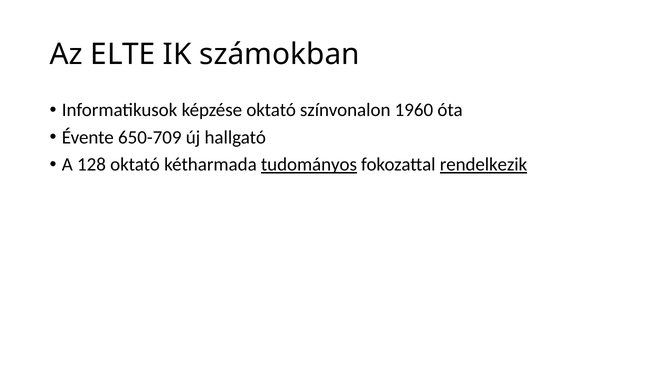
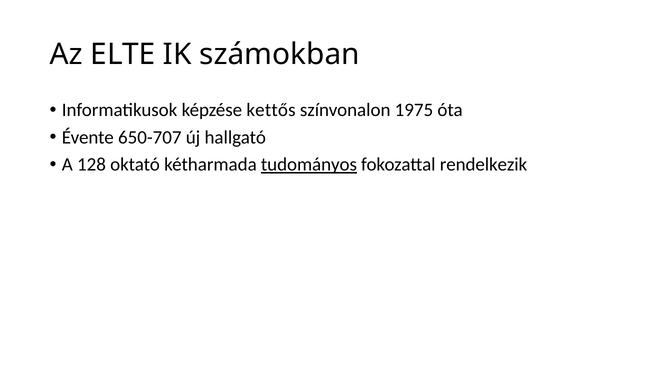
képzése oktató: oktató -> kettős
1960: 1960 -> 1975
650-709: 650-709 -> 650-707
rendelkezik underline: present -> none
